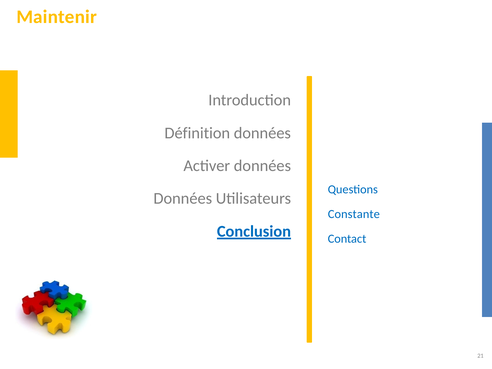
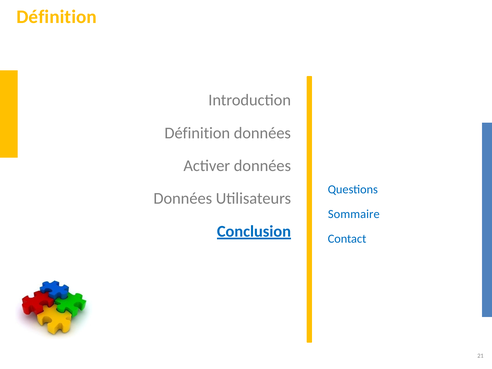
Maintenir at (57, 17): Maintenir -> Définition
Constante: Constante -> Sommaire
